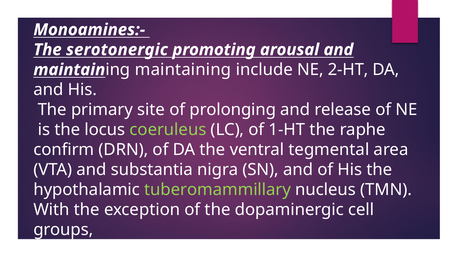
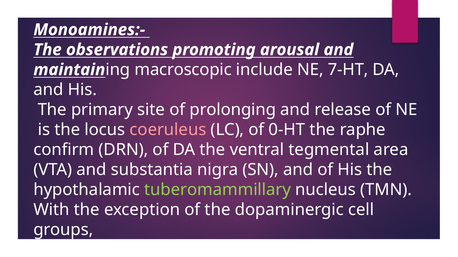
serotonergic: serotonergic -> observations
maintaining: maintaining -> macroscopic
2-HT: 2-HT -> 7-HT
coeruleus colour: light green -> pink
1-HT: 1-HT -> 0-HT
